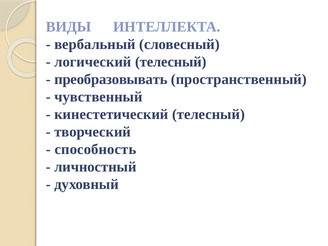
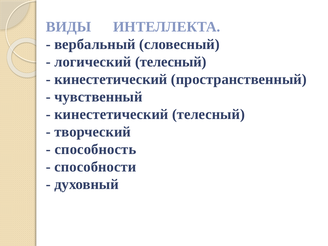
преобразовывать at (111, 79): преобразовывать -> кинестетический
личностный: личностный -> способности
